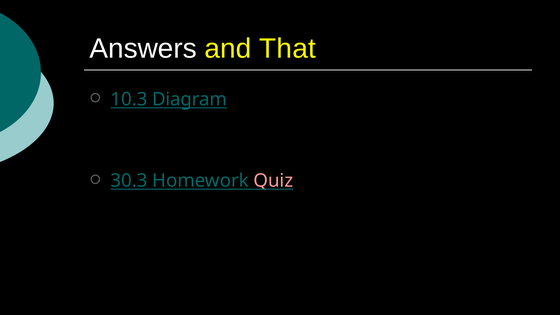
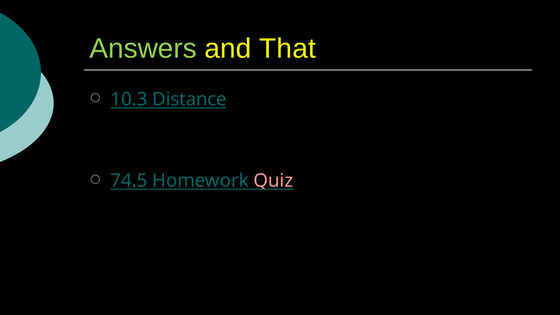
Answers colour: white -> light green
Diagram: Diagram -> Distance
30.3: 30.3 -> 74.5
